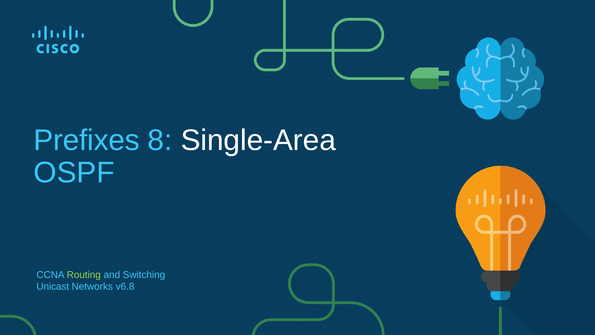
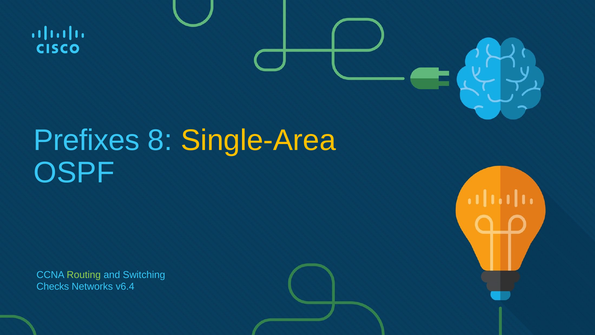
Single-Area colour: white -> yellow
Unicast: Unicast -> Checks
v6.8: v6.8 -> v6.4
